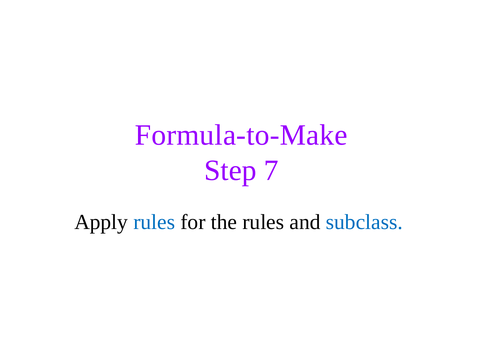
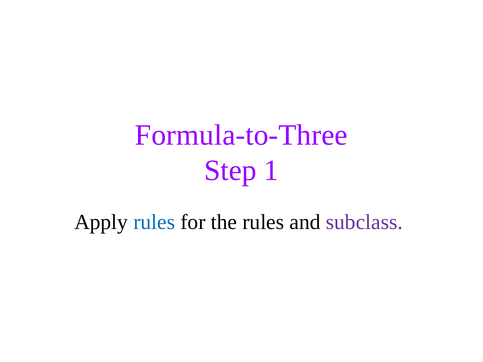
Formula-to-Make: Formula-to-Make -> Formula-to-Three
7: 7 -> 1
subclass colour: blue -> purple
